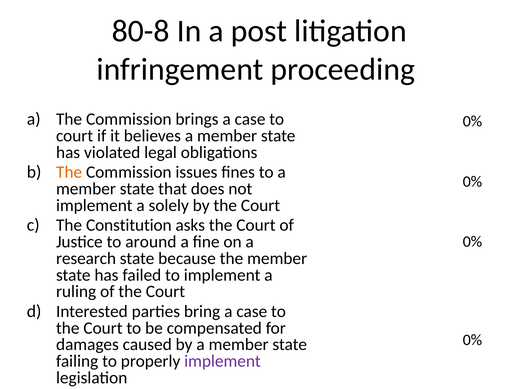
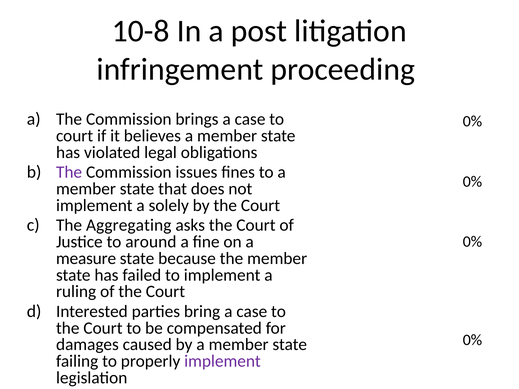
80-8: 80-8 -> 10-8
The at (69, 172) colour: orange -> purple
Constitution: Constitution -> Aggregating
research: research -> measure
